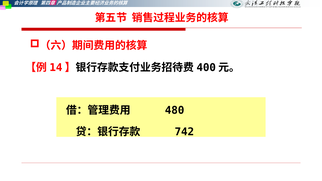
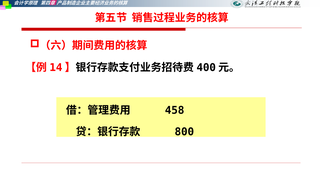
480: 480 -> 458
742: 742 -> 800
